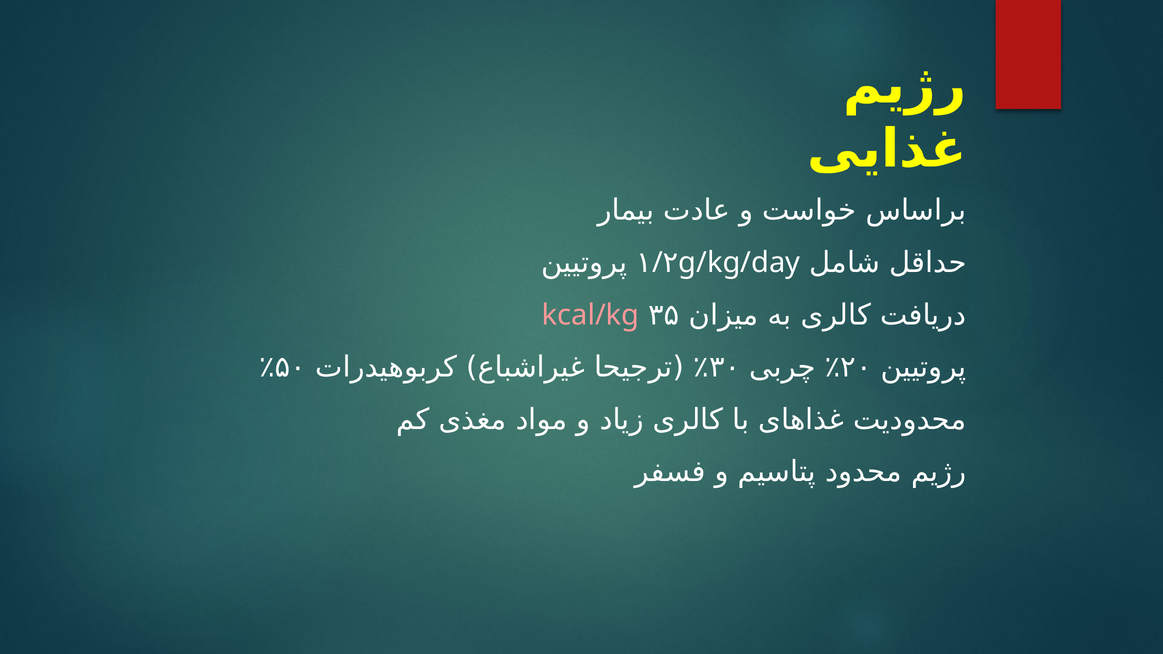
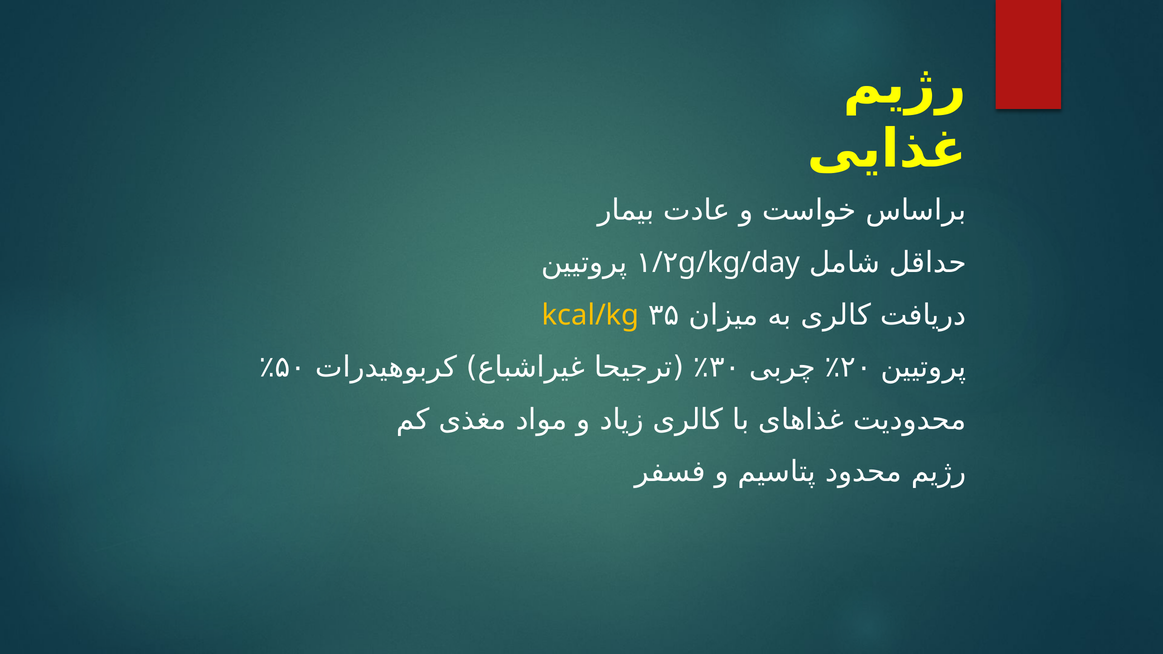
kcal/kg colour: pink -> yellow
